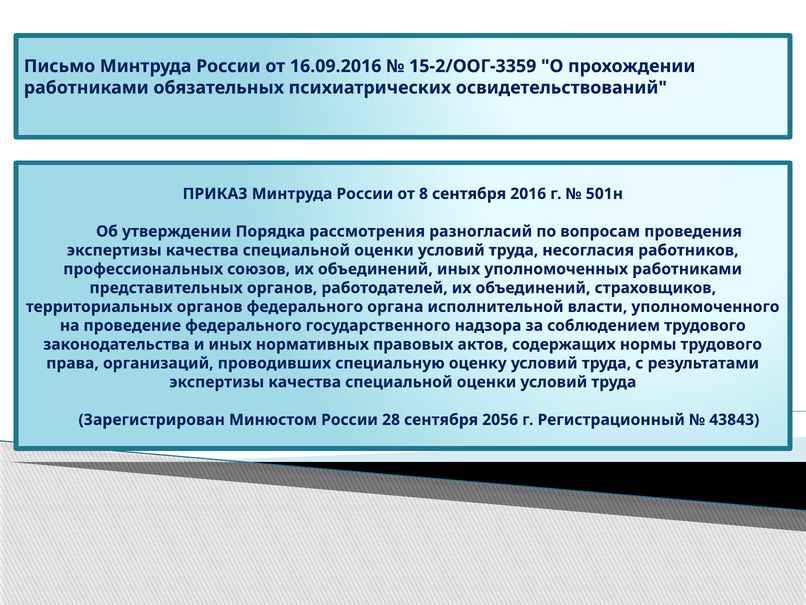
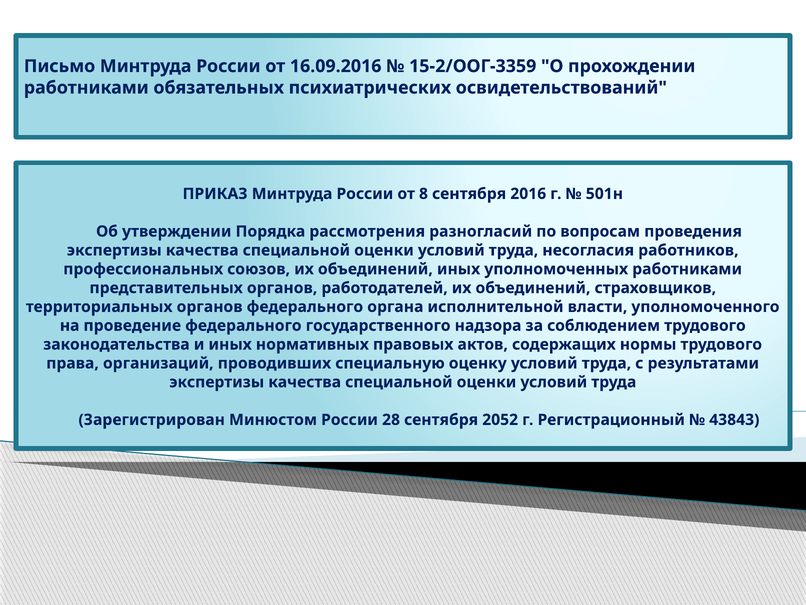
2056: 2056 -> 2052
